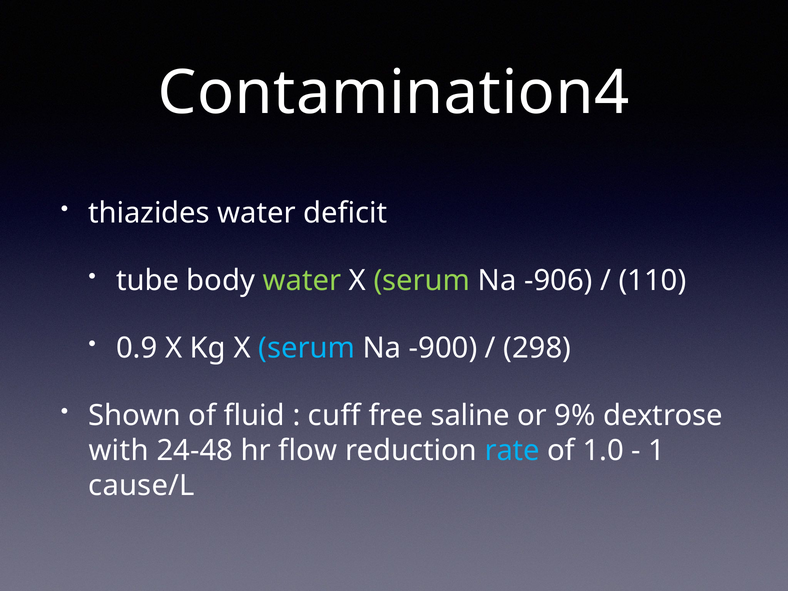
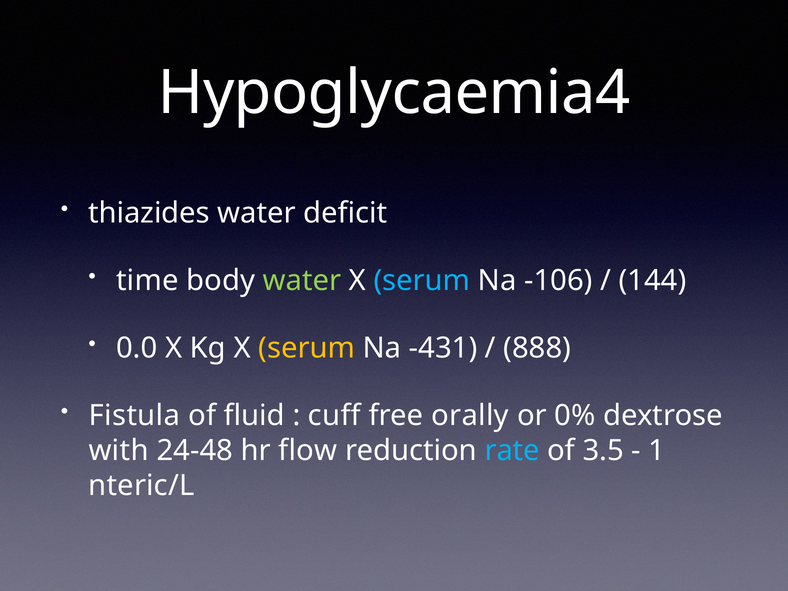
Contamination4: Contamination4 -> Hypoglycaemia4
tube: tube -> time
serum at (422, 281) colour: light green -> light blue
-906: -906 -> -106
110: 110 -> 144
0.9: 0.9 -> 0.0
serum at (307, 348) colour: light blue -> yellow
-900: -900 -> -431
298: 298 -> 888
Shown: Shown -> Fistula
saline: saline -> orally
9%: 9% -> 0%
1.0: 1.0 -> 3.5
cause/L: cause/L -> nteric/L
